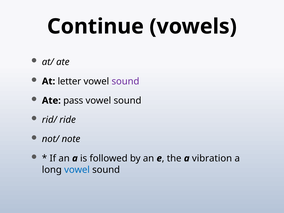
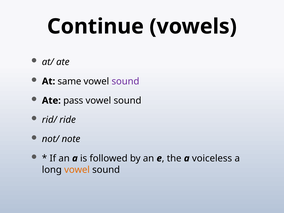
letter: letter -> same
vibration: vibration -> voiceless
vowel at (77, 170) colour: blue -> orange
